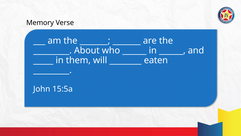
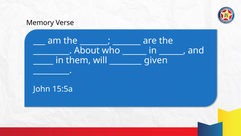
eaten: eaten -> given
